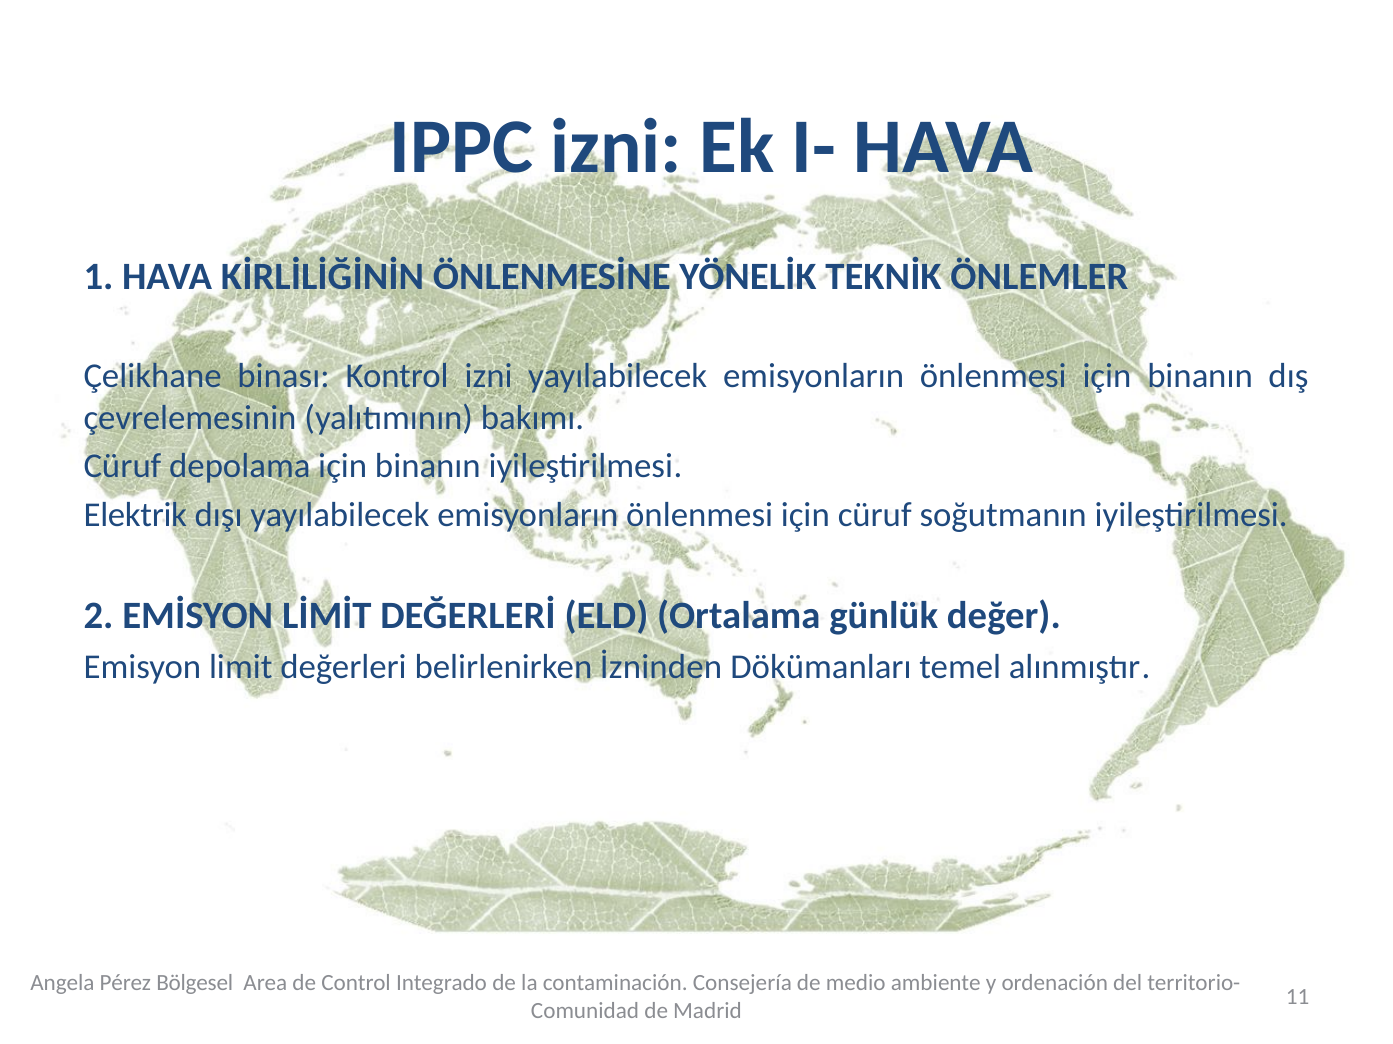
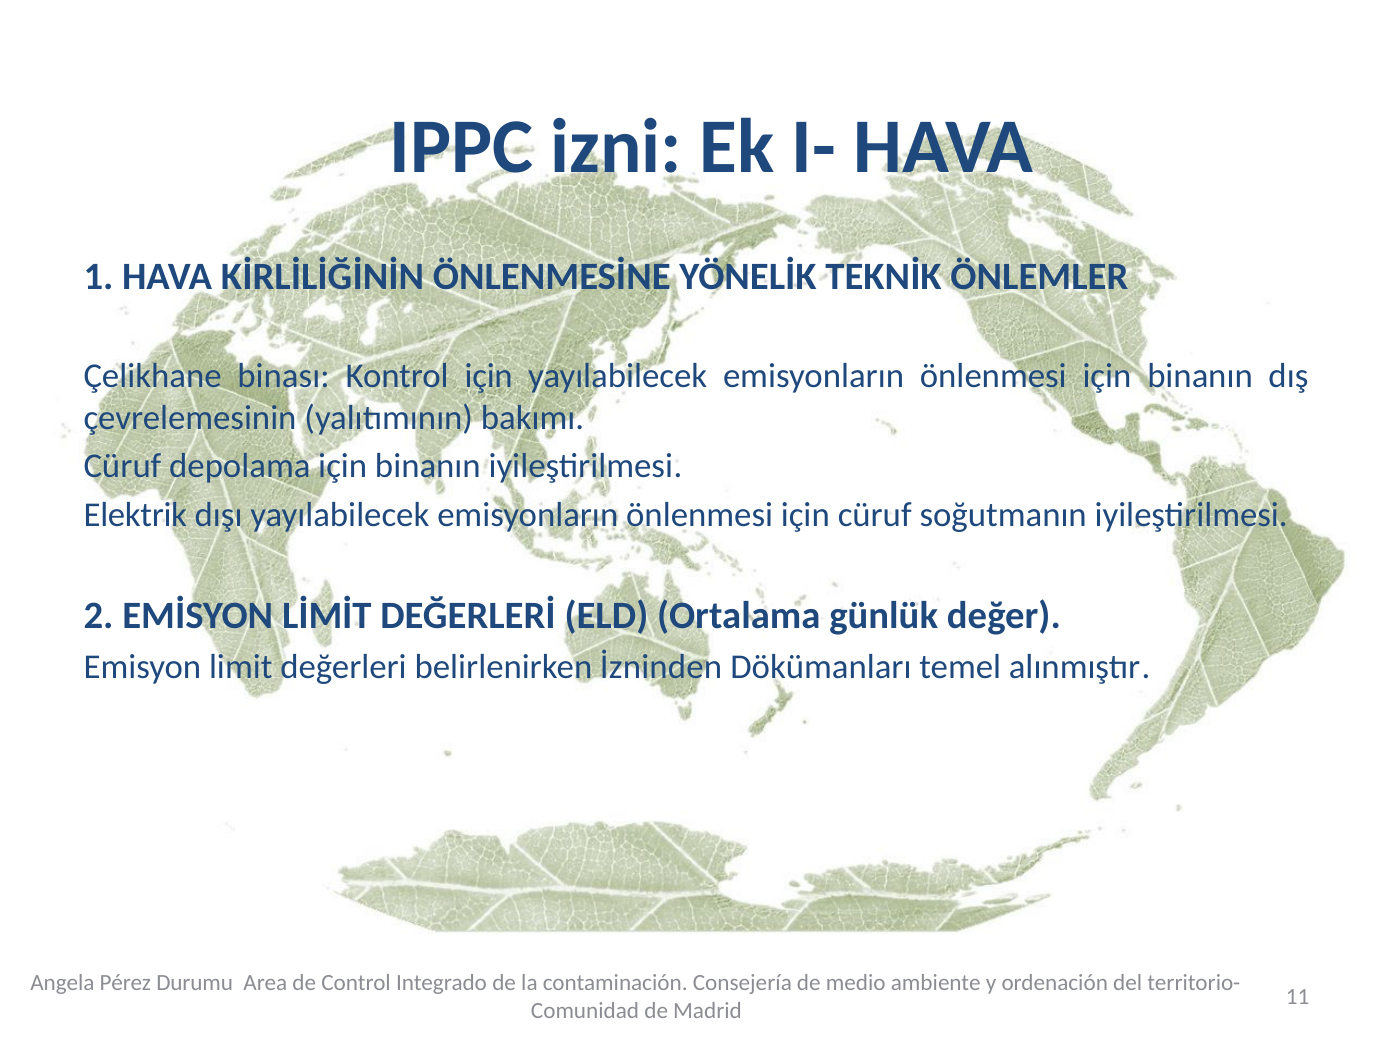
Kontrol izni: izni -> için
Bölgesel: Bölgesel -> Durumu
